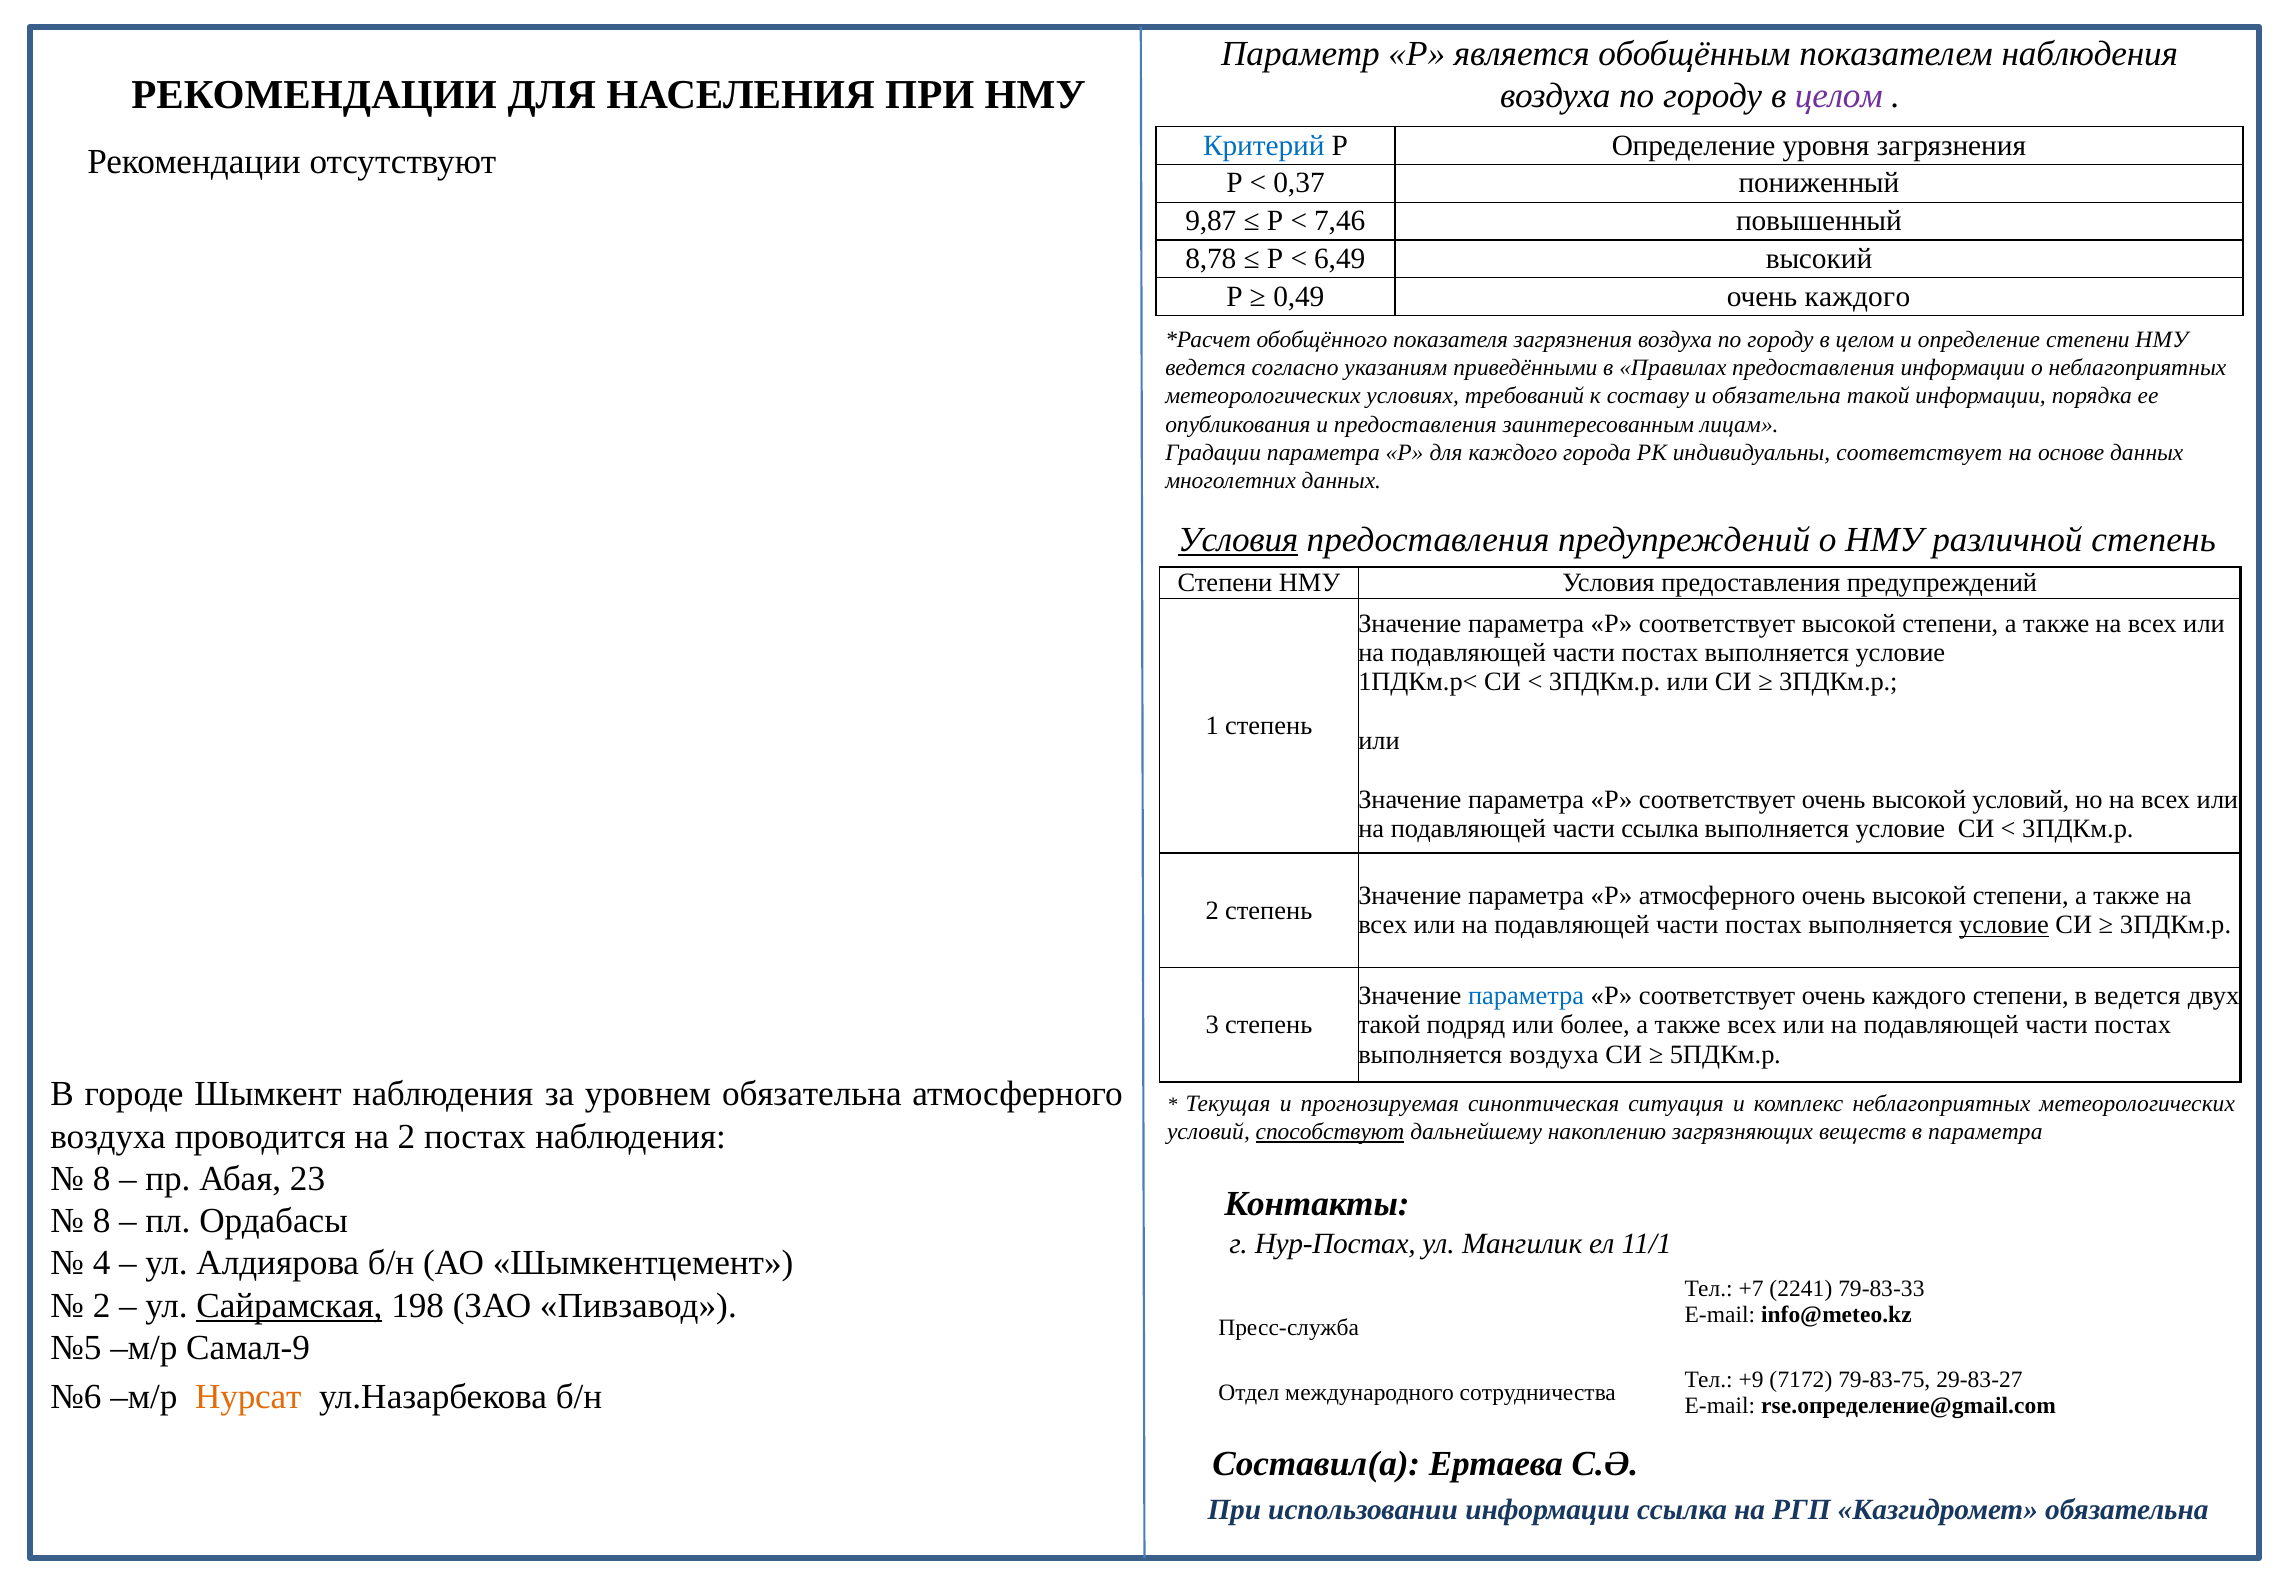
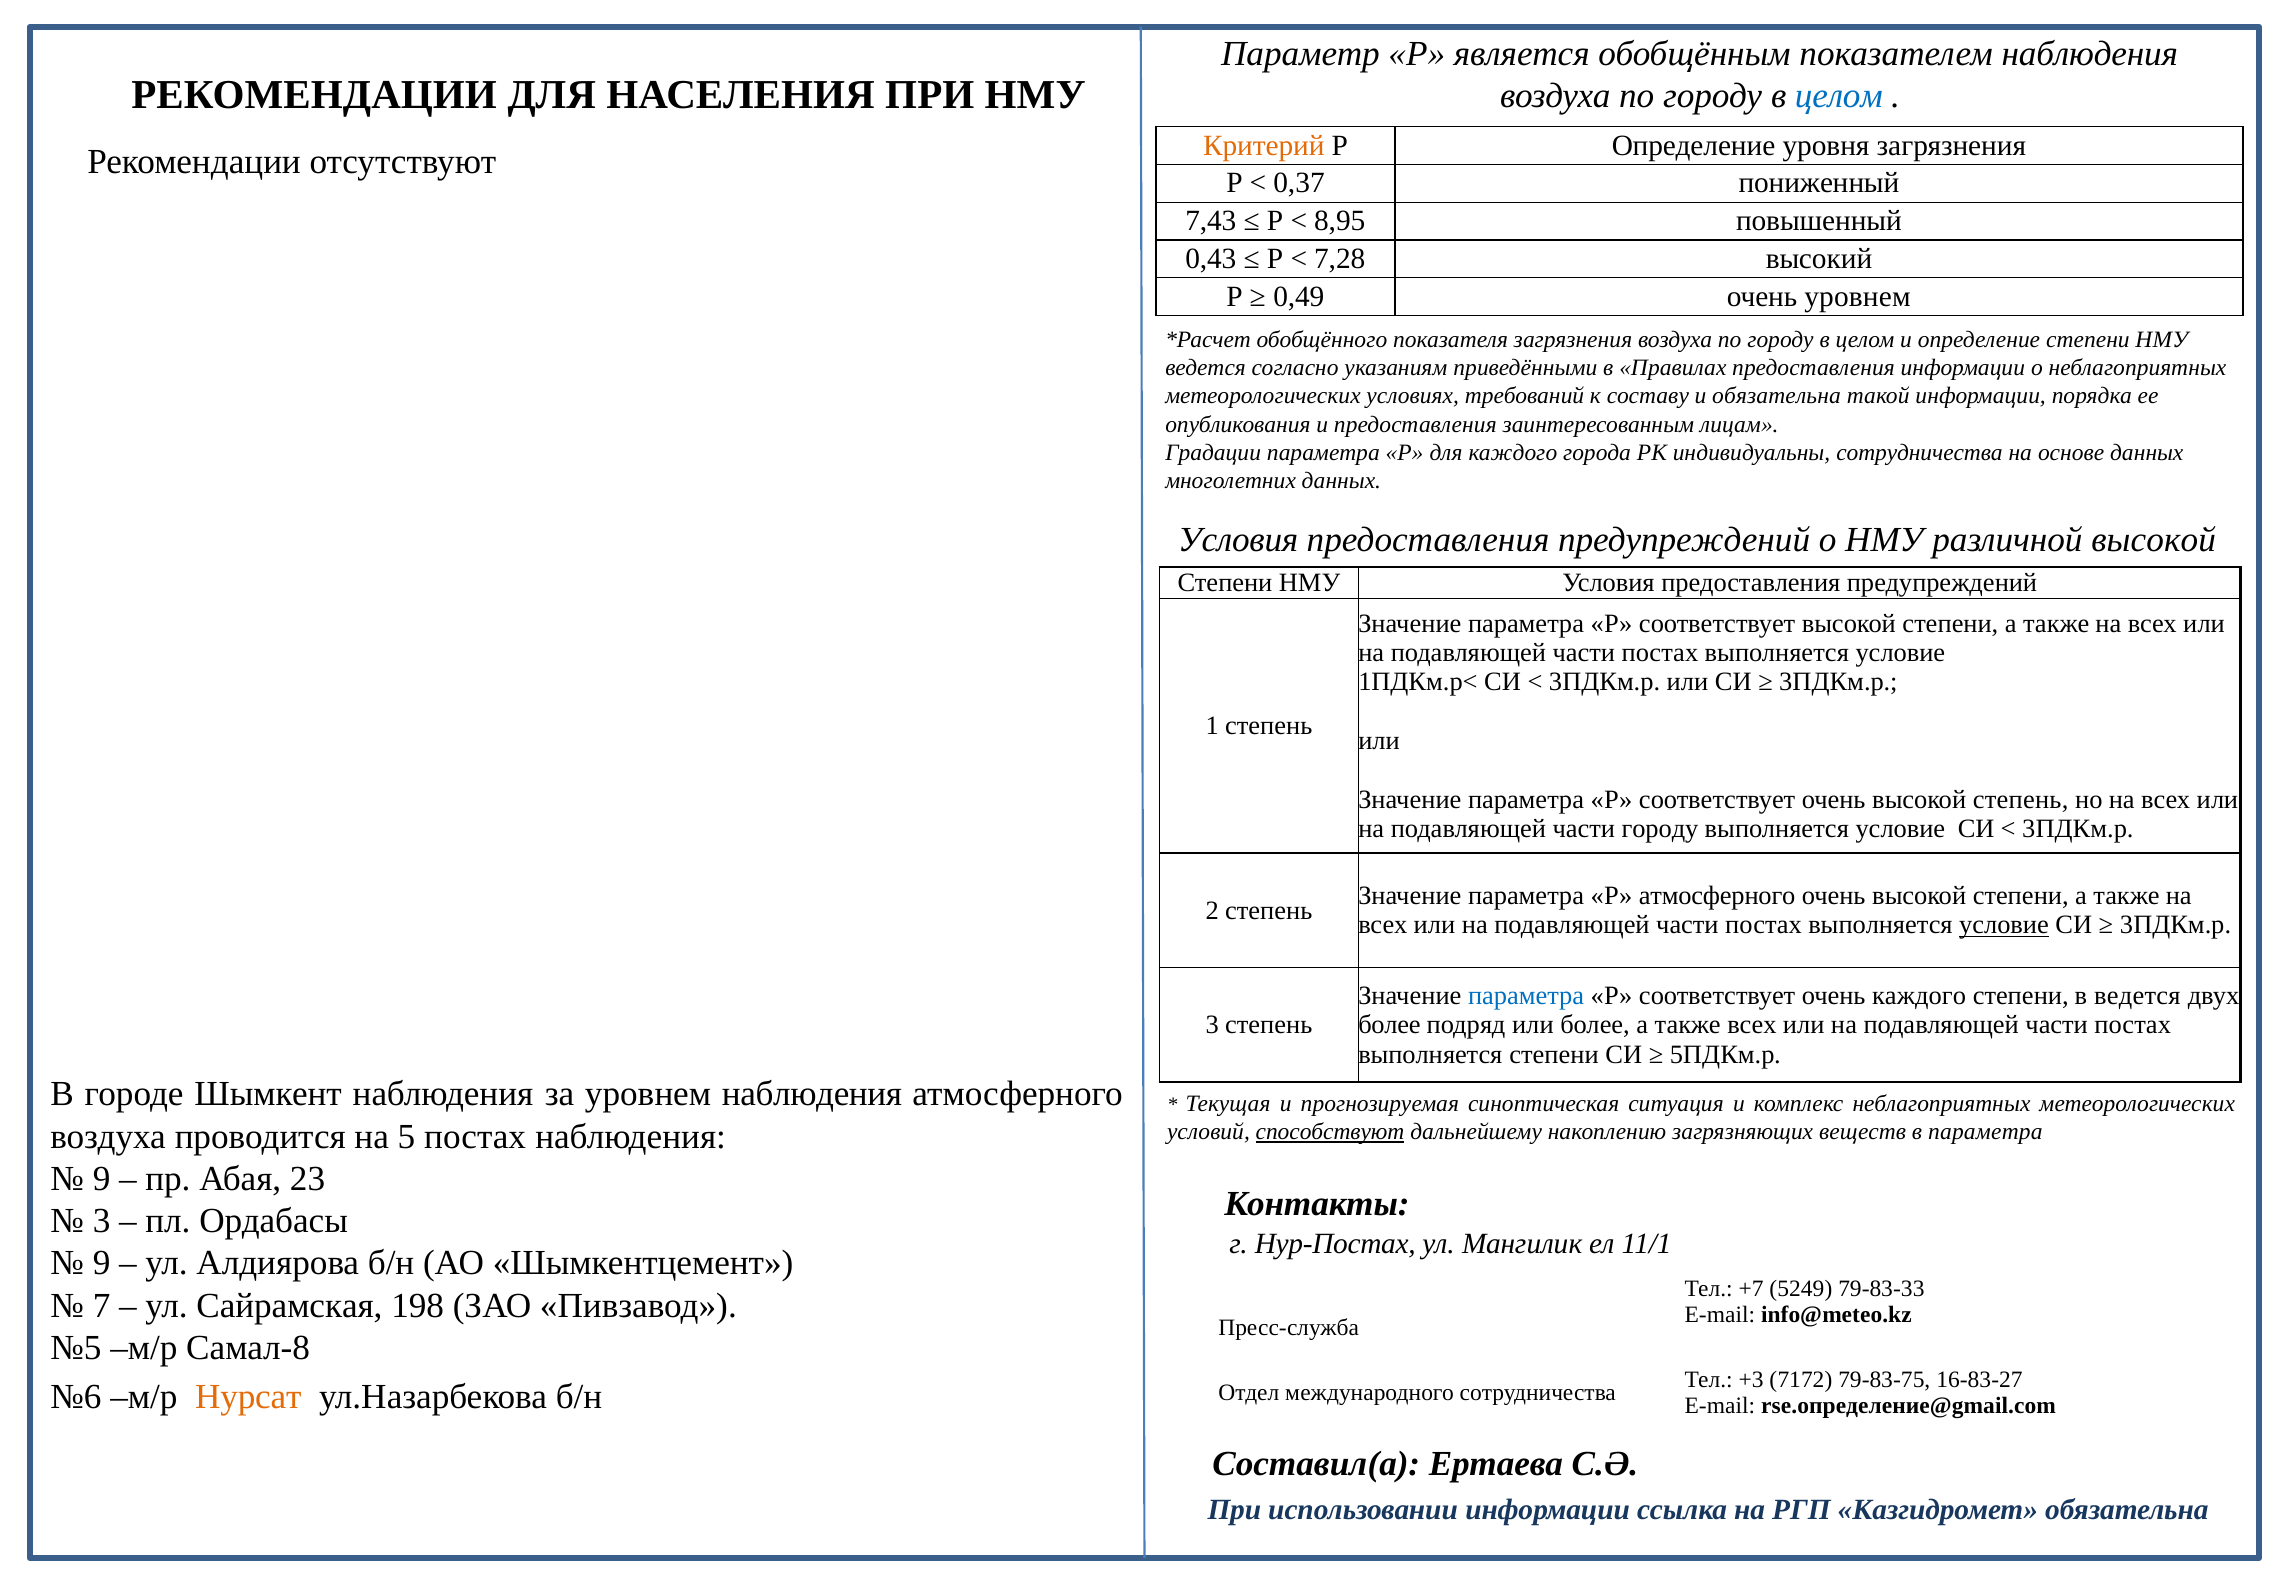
целом at (1839, 96) colour: purple -> blue
Критерий colour: blue -> orange
9,87: 9,87 -> 7,43
7,46: 7,46 -> 8,95
8,78: 8,78 -> 0,43
6,49: 6,49 -> 7,28
0,49 очень каждого: каждого -> уровнем
индивидуальны соответствует: соответствует -> сотрудничества
Условия at (1238, 540) underline: present -> none
различной степень: степень -> высокой
высокой условий: условий -> степень
части ссылка: ссылка -> городу
такой at (1389, 1025): такой -> более
выполняется воздуха: воздуха -> степени
уровнем обязательна: обязательна -> наблюдения
на 2: 2 -> 5
8 at (102, 1179): 8 -> 9
8 at (102, 1221): 8 -> 3
4 at (102, 1263): 4 -> 9
2241: 2241 -> 5249
2 at (102, 1305): 2 -> 7
Сайрамская underline: present -> none
Самал-9: Самал-9 -> Самал-8
+9: +9 -> +3
29-83-27: 29-83-27 -> 16-83-27
